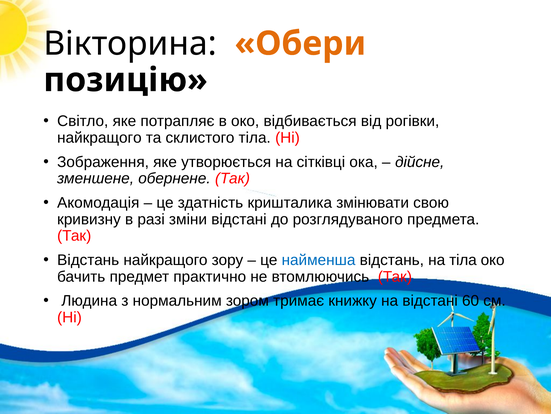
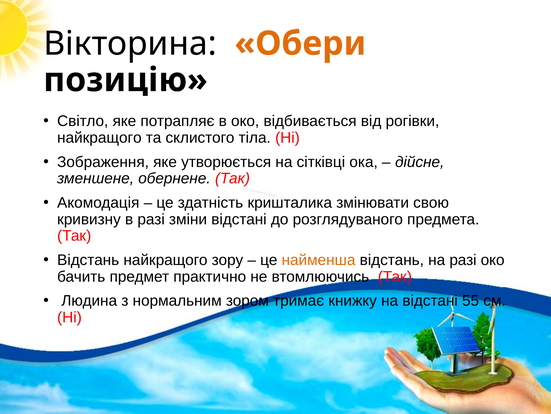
найменша colour: blue -> orange
на тіла: тіла -> разі
60: 60 -> 55
